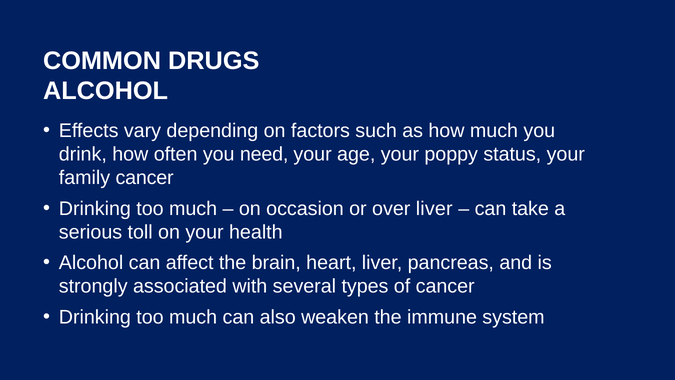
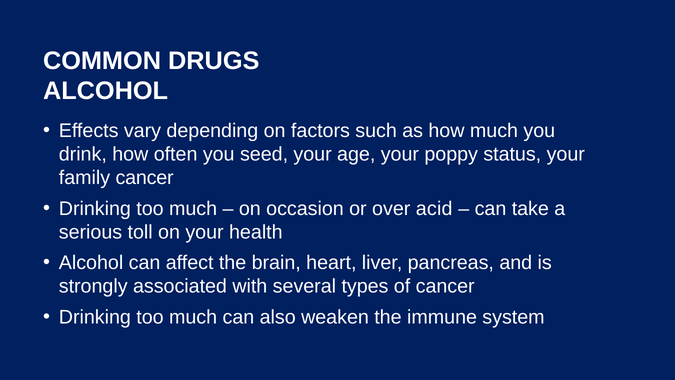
need: need -> seed
over liver: liver -> acid
